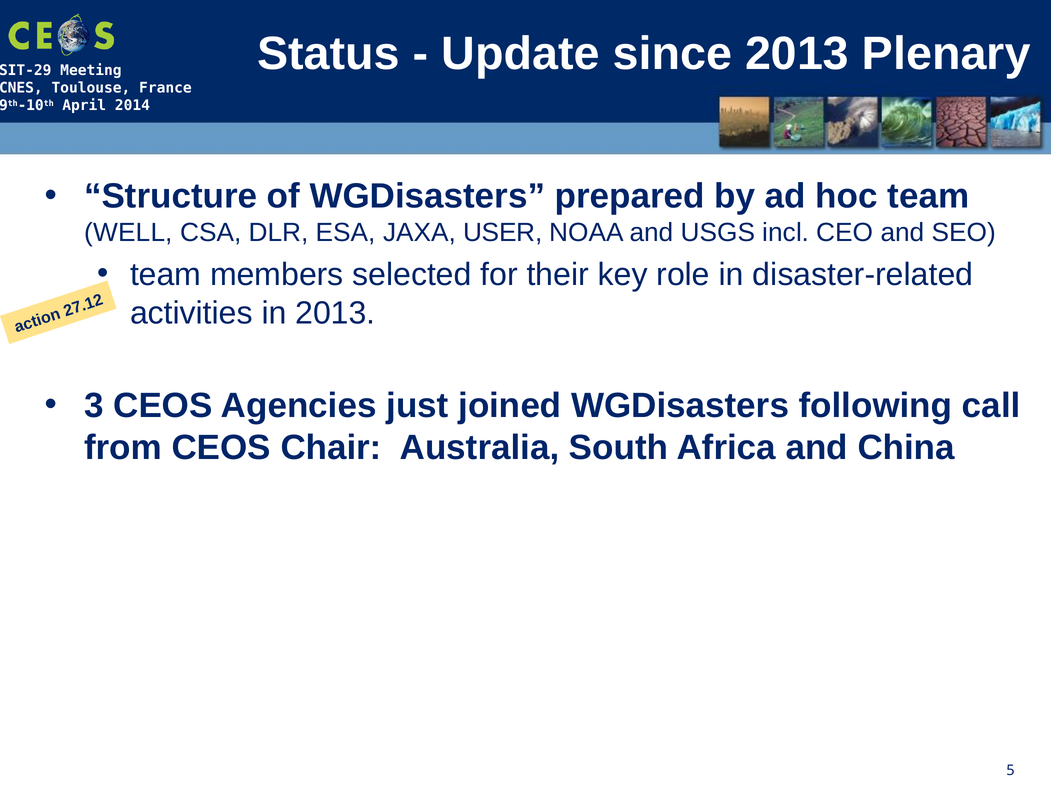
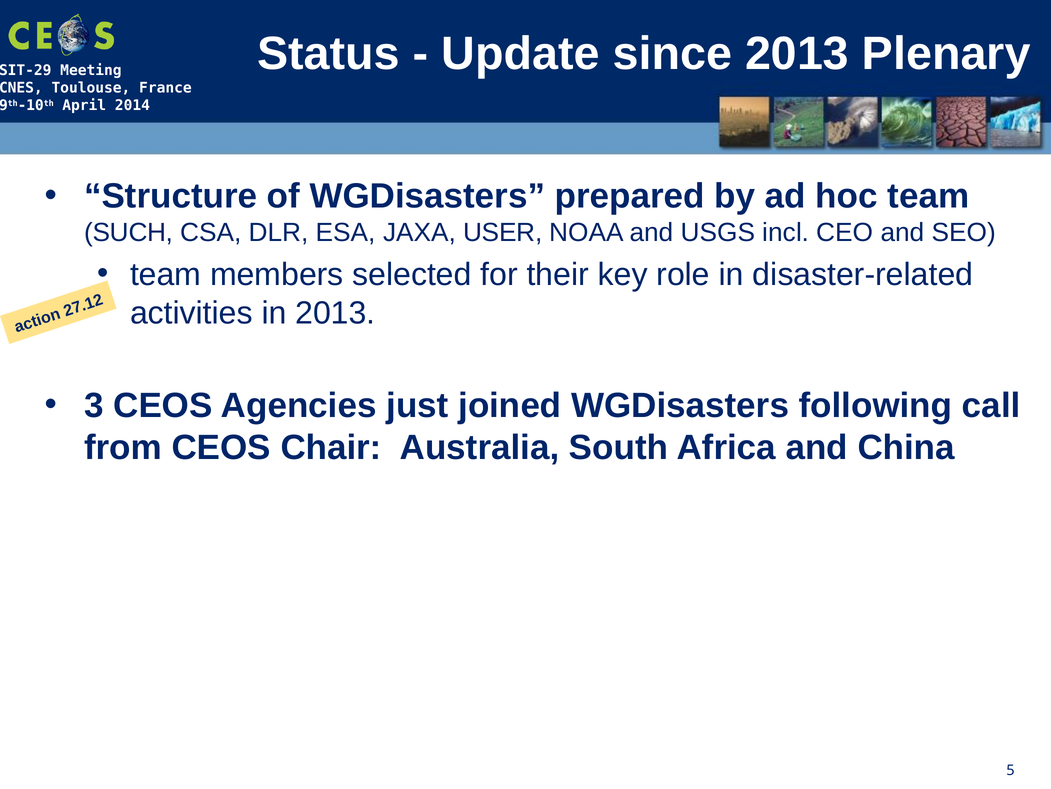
WELL: WELL -> SUCH
